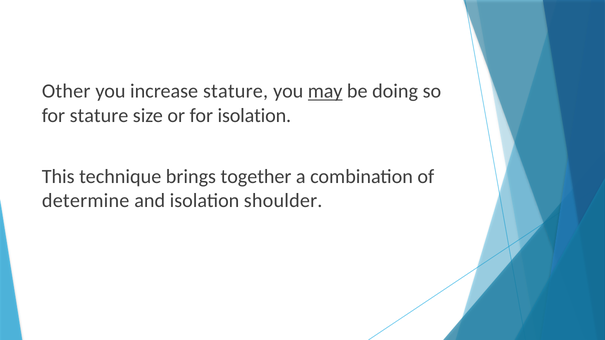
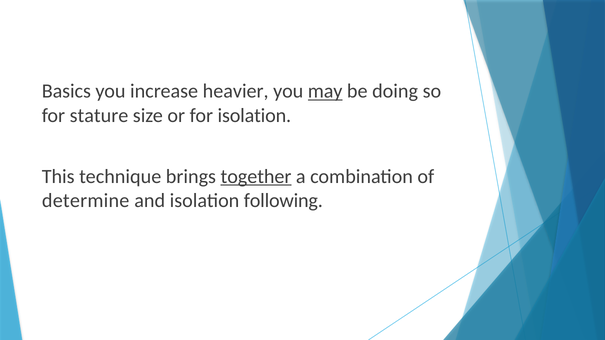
Other: Other -> Basics
increase stature: stature -> heavier
together underline: none -> present
shoulder: shoulder -> following
